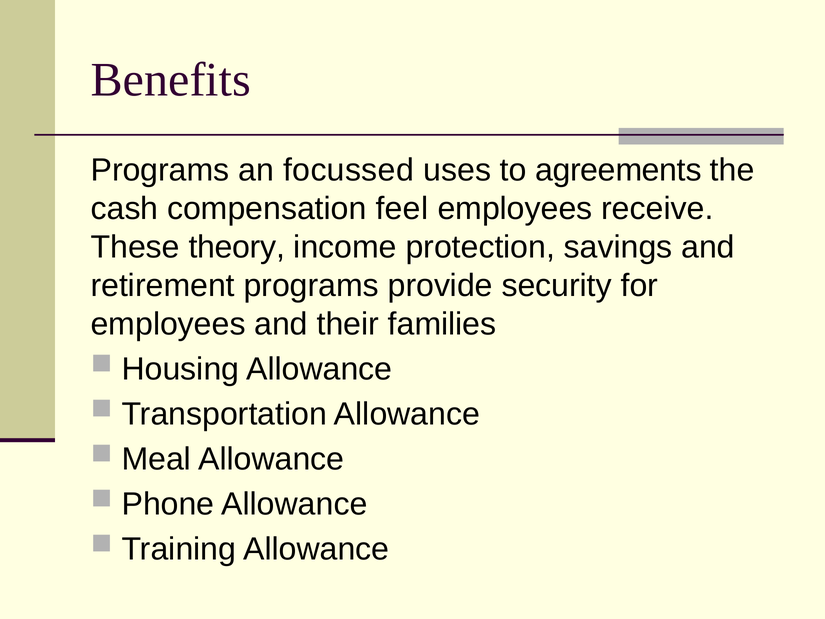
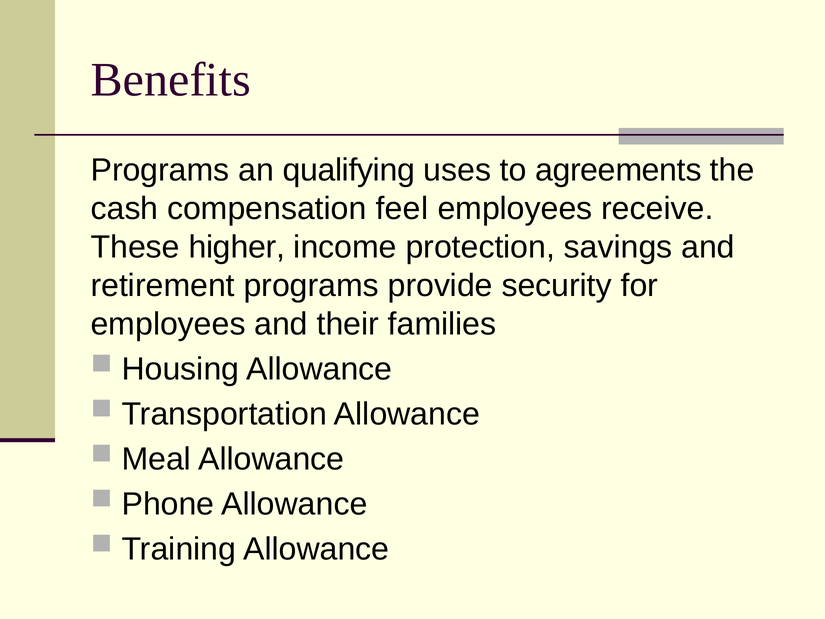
focussed: focussed -> qualifying
theory: theory -> higher
